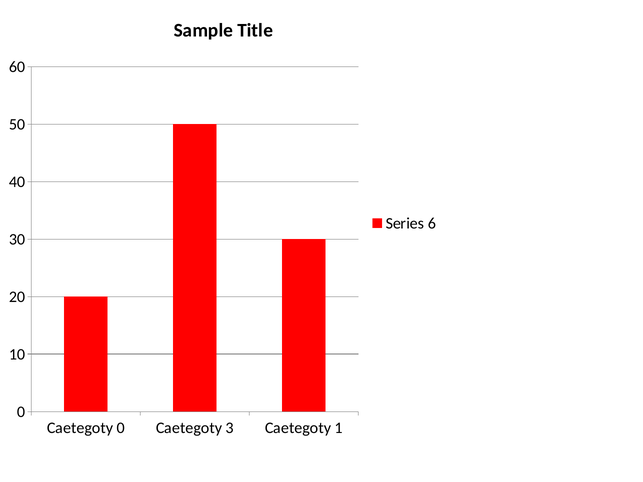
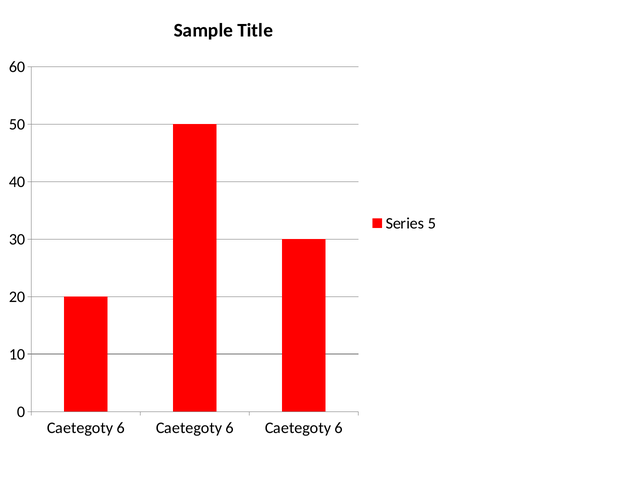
6: 6 -> 5
0 at (121, 428): 0 -> 6
3 at (230, 428): 3 -> 6
1 at (339, 428): 1 -> 6
